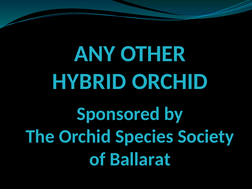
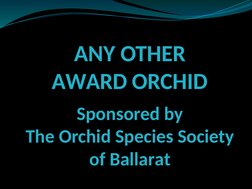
HYBRID: HYBRID -> AWARD
